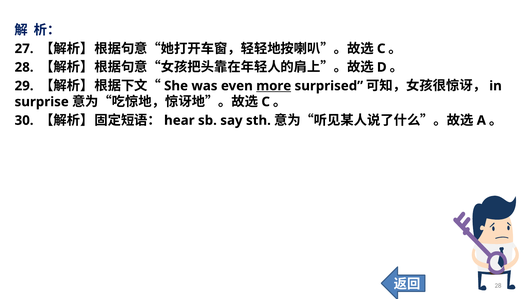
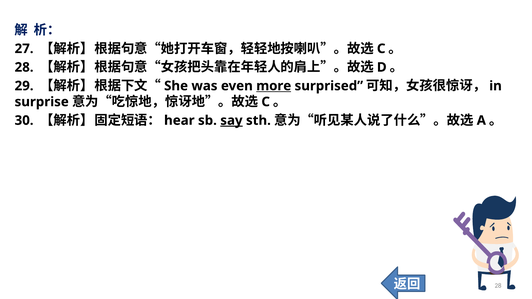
say underline: none -> present
